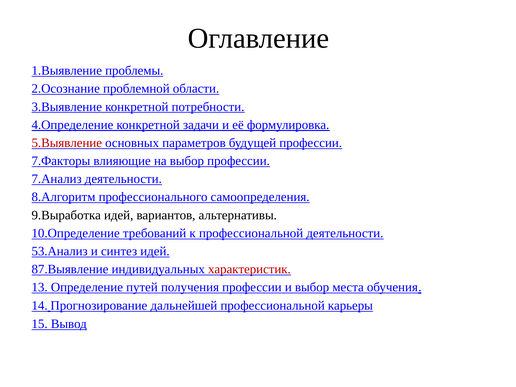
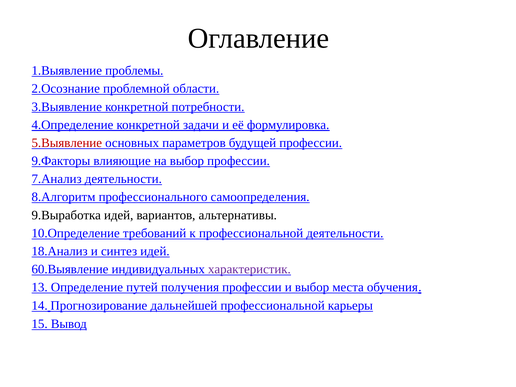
7.Факторы: 7.Факторы -> 9.Факторы
53.Анализ: 53.Анализ -> 18.Анализ
87.Выявление: 87.Выявление -> 60.Выявление
характеристик colour: red -> purple
